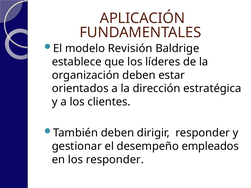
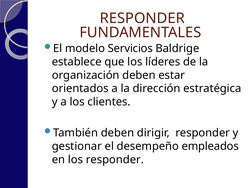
APLICACIÓN at (142, 18): APLICACIÓN -> RESPONDER
Revisión: Revisión -> Servicios
